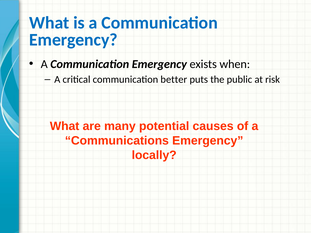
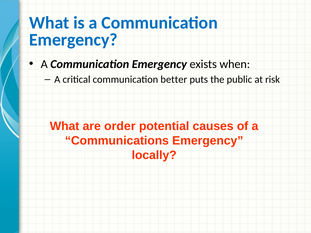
many: many -> order
